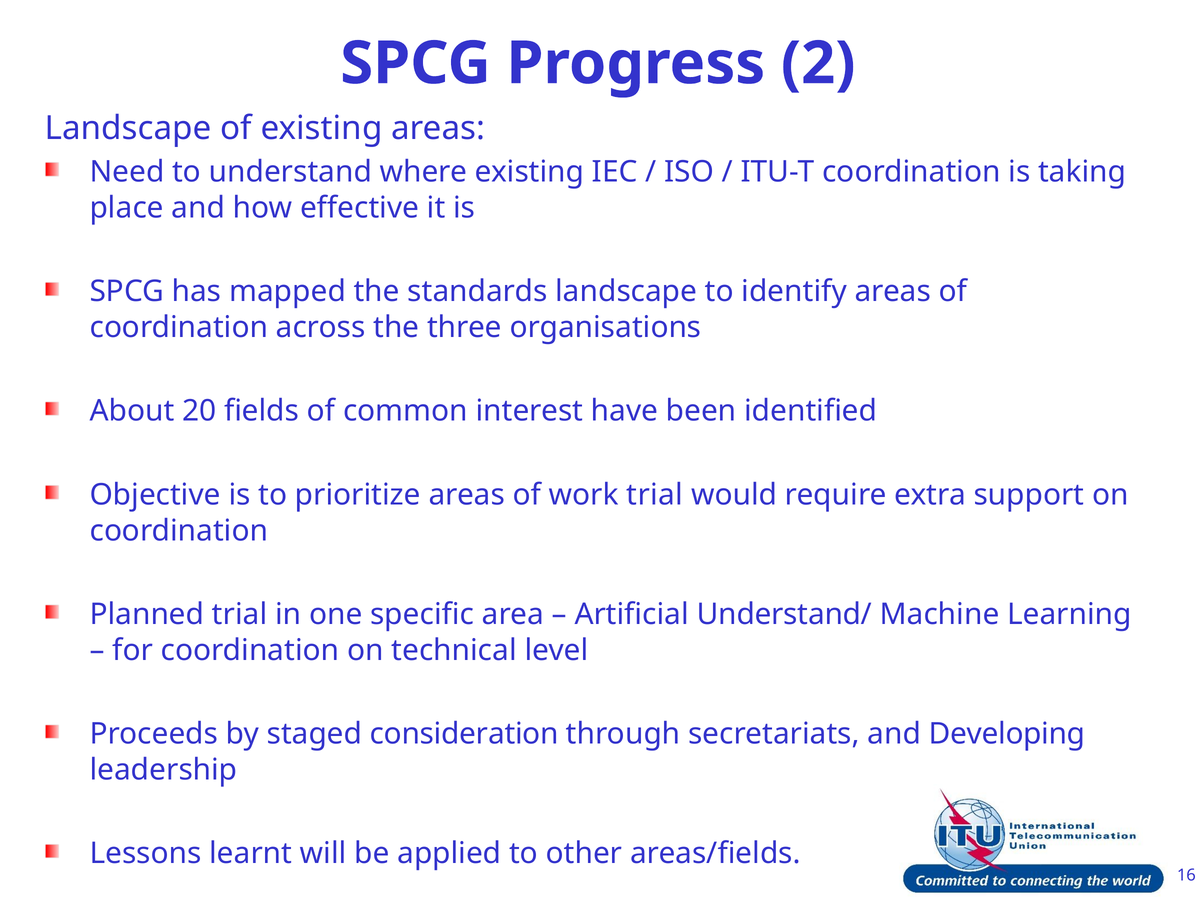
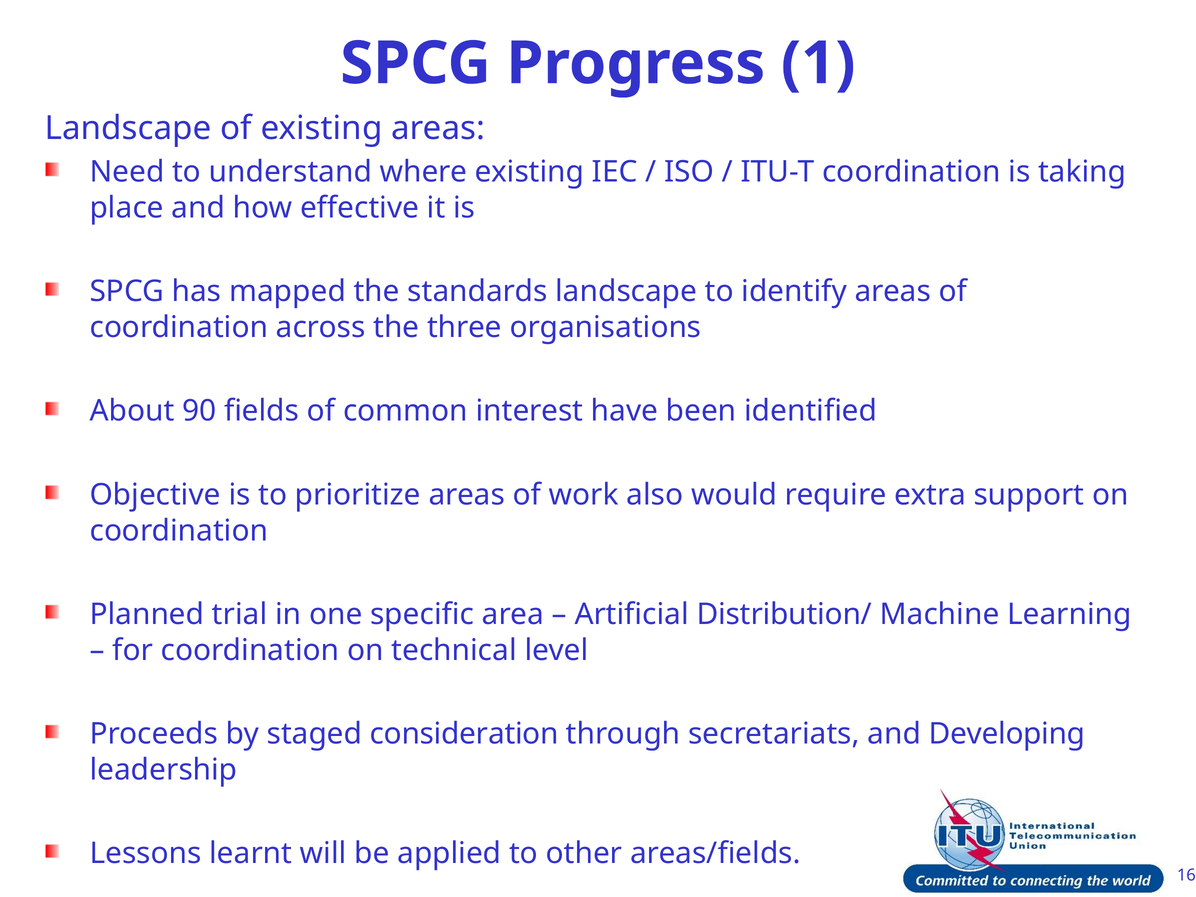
2: 2 -> 1
20: 20 -> 90
work trial: trial -> also
Understand/: Understand/ -> Distribution/
